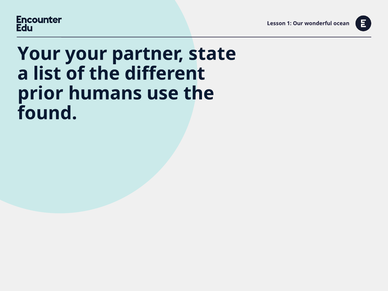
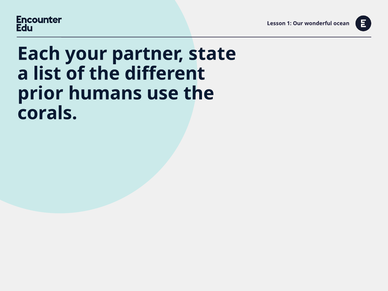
Your at (39, 54): Your -> Each
found: found -> corals
